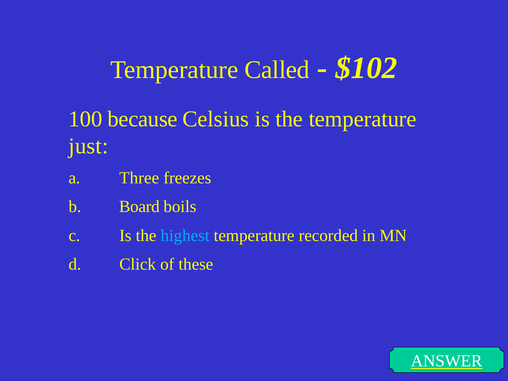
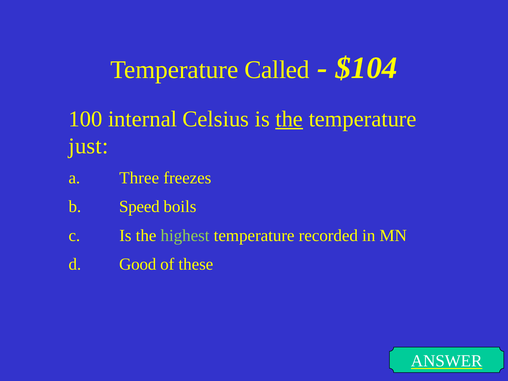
$102: $102 -> $104
because: because -> internal
the at (289, 119) underline: none -> present
Board: Board -> Speed
highest colour: light blue -> light green
Click: Click -> Good
